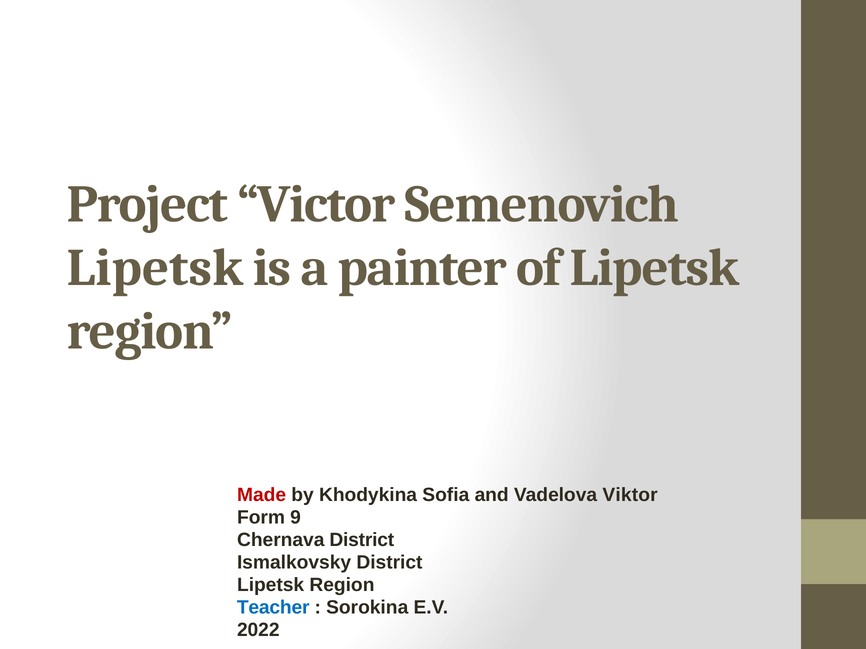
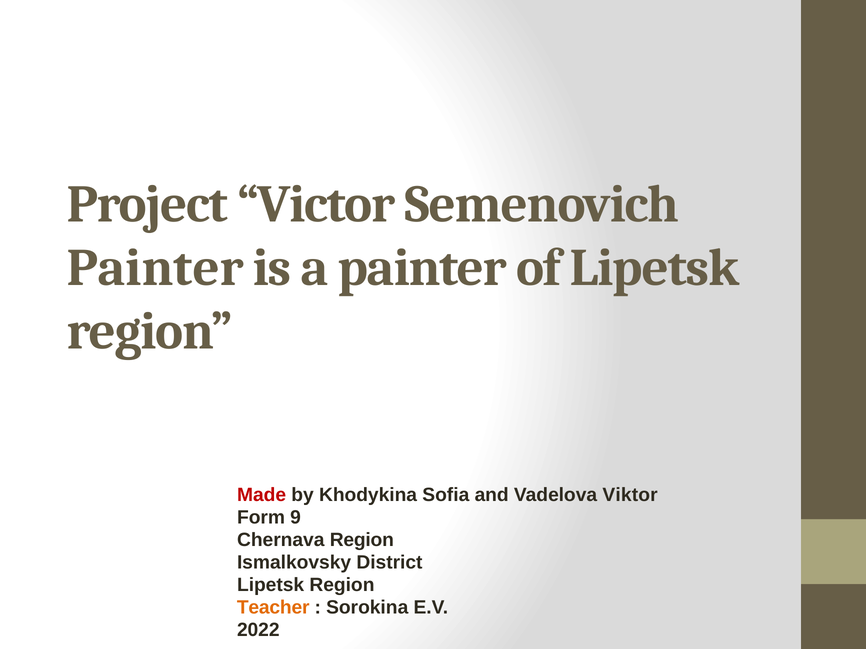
Lipetsk at (155, 268): Lipetsk -> Painter
Chernava District: District -> Region
Teacher colour: blue -> orange
